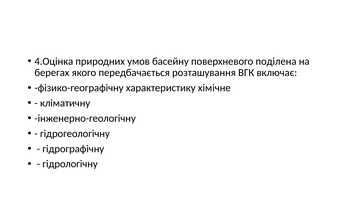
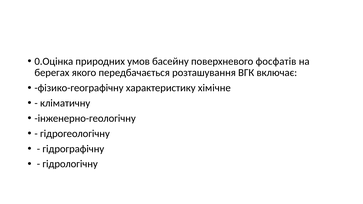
4.Оцінка: 4.Оцінка -> 0.Оцінка
поділена: поділена -> фосфатів
